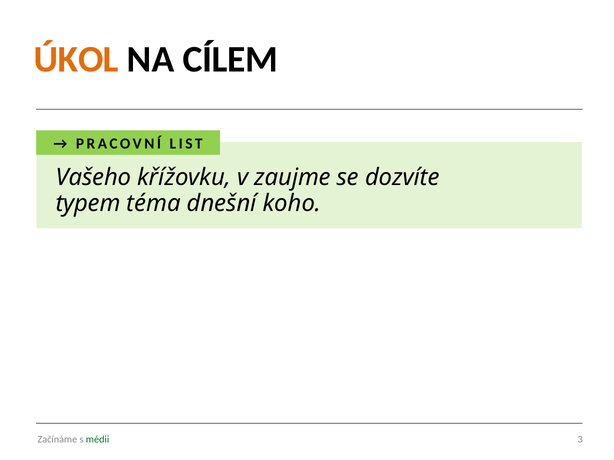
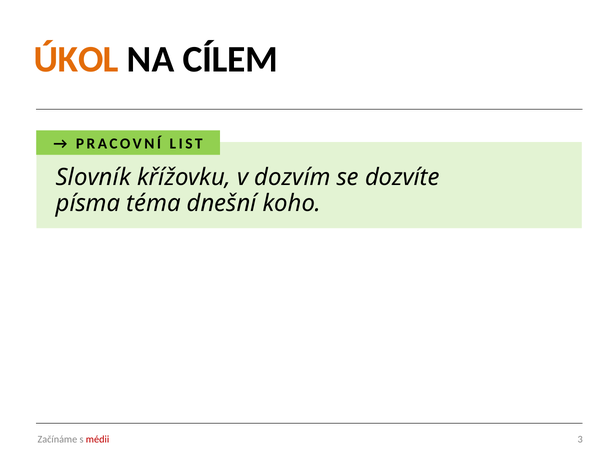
Vašeho: Vašeho -> Slovník
zaujme: zaujme -> dozvím
typem: typem -> písma
médii colour: green -> red
